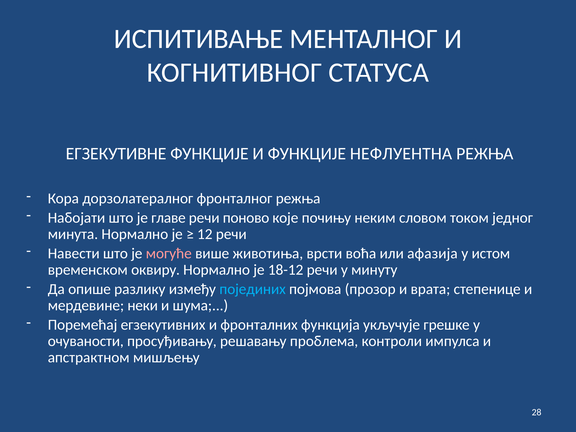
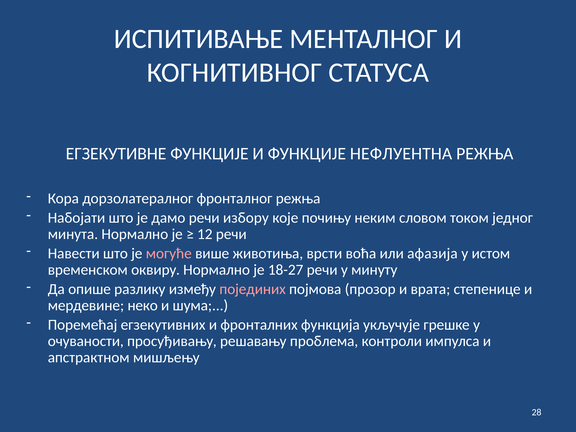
главе: главе -> дамо
поново: поново -> избору
18-12: 18-12 -> 18-27
појединих colour: light blue -> pink
неки: неки -> неко
